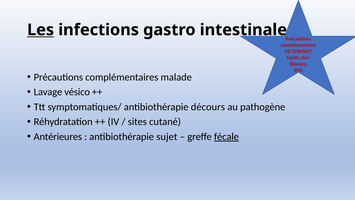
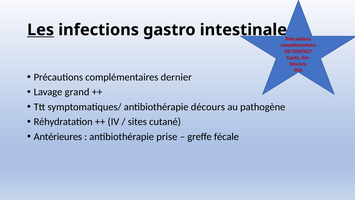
malade: malade -> dernier
vésico: vésico -> grand
sujet: sujet -> prise
fécale underline: present -> none
